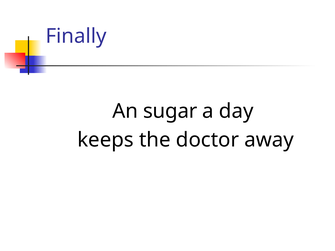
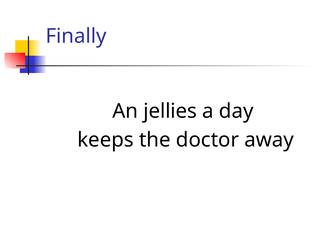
sugar: sugar -> jellies
